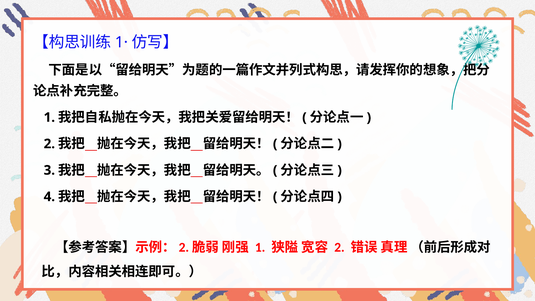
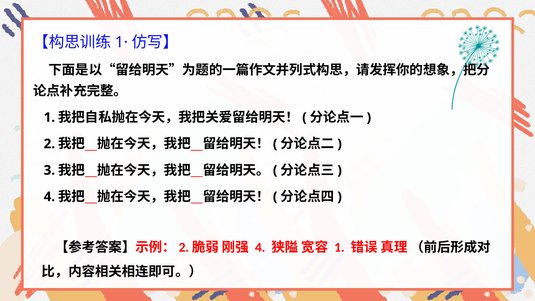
1 at (260, 247): 1 -> 4
2 at (339, 247): 2 -> 1
